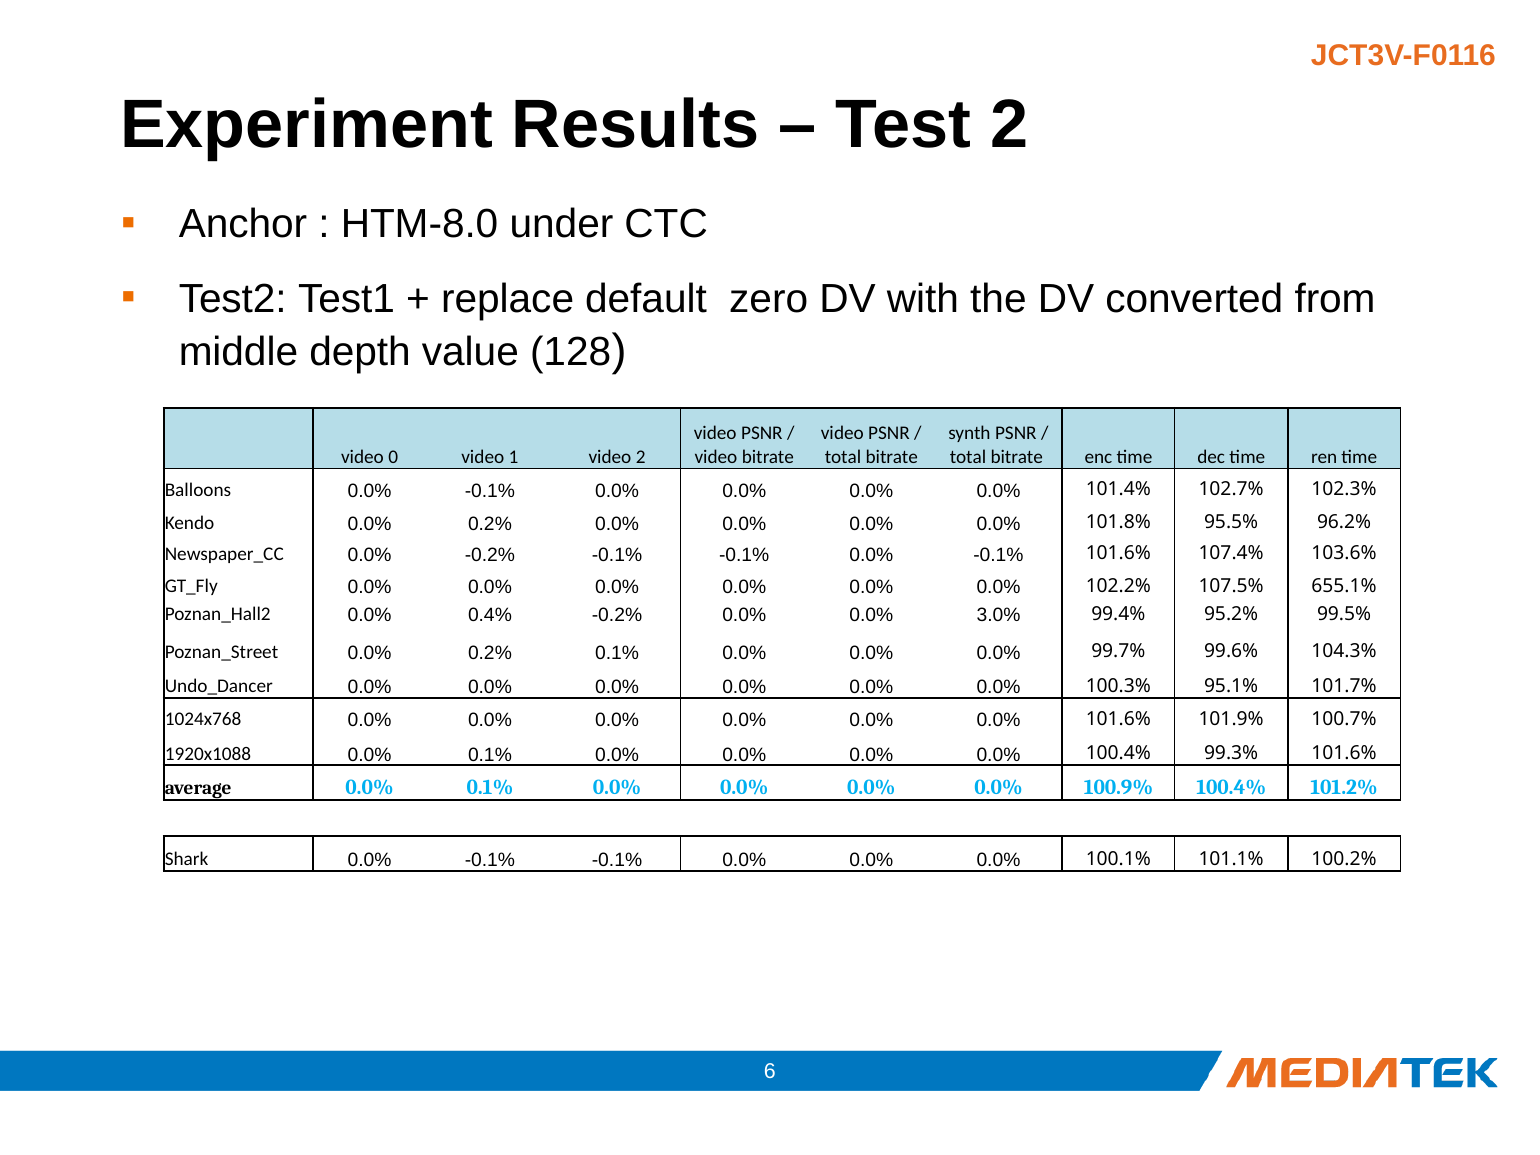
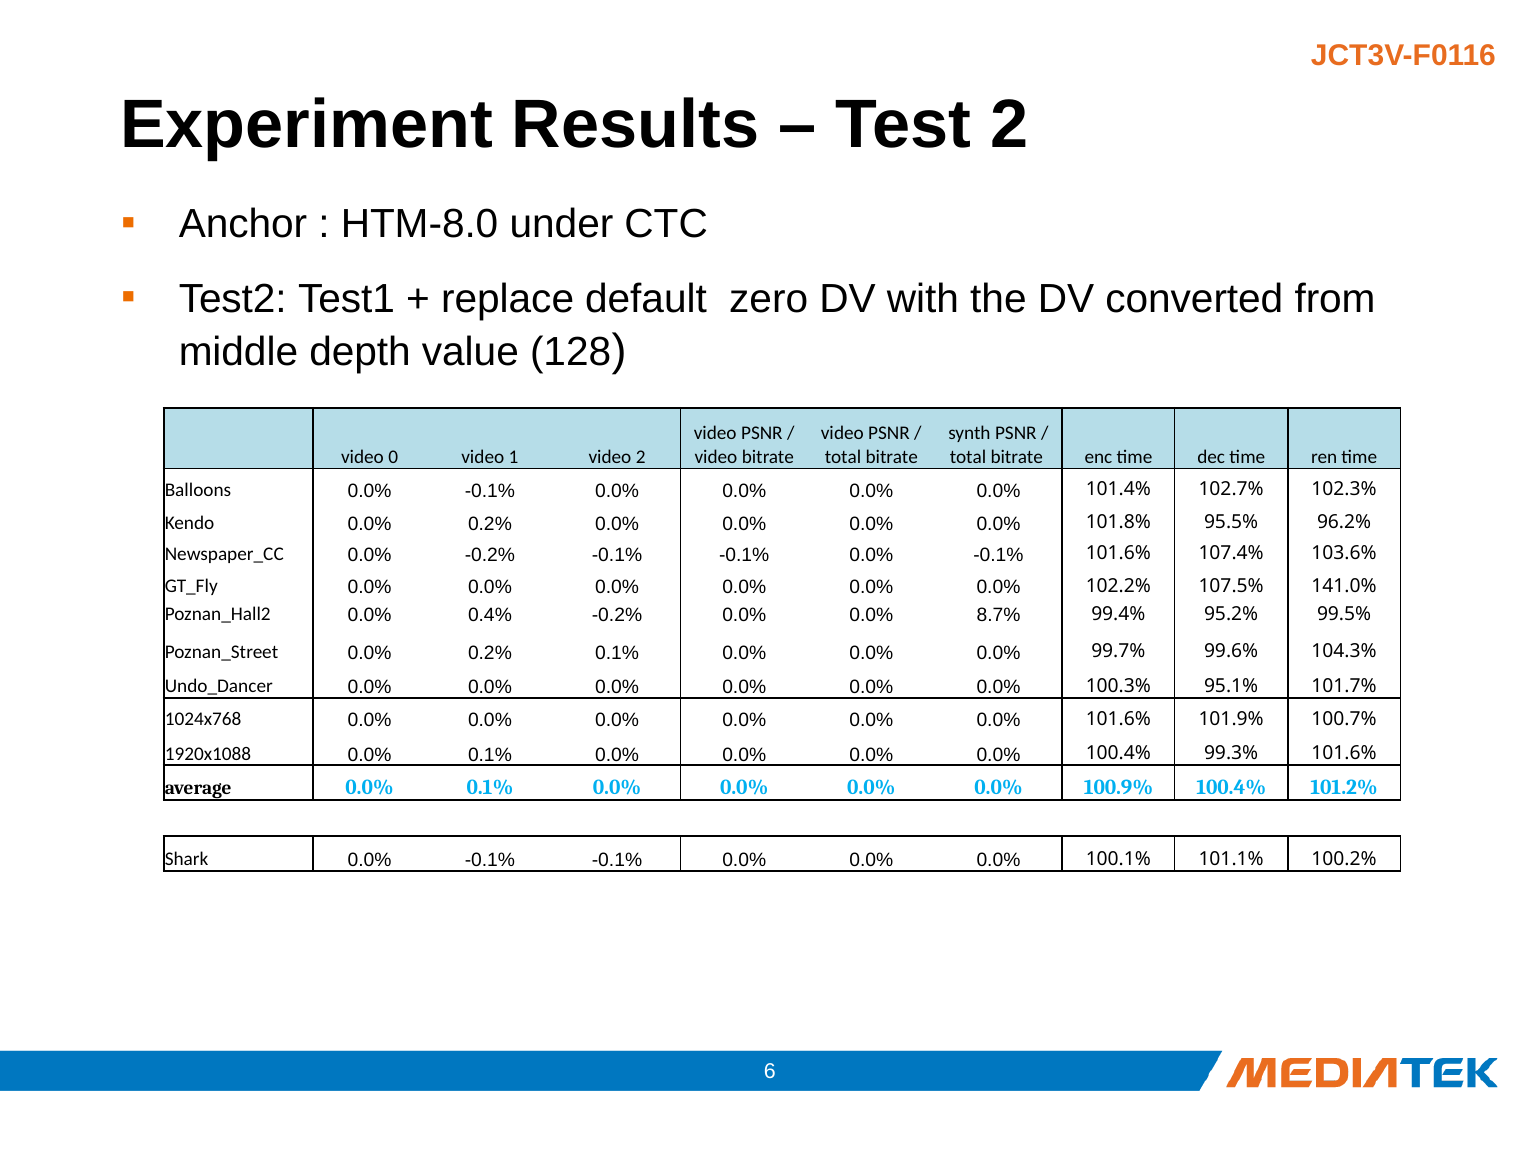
655.1%: 655.1% -> 141.0%
3.0%: 3.0% -> 8.7%
